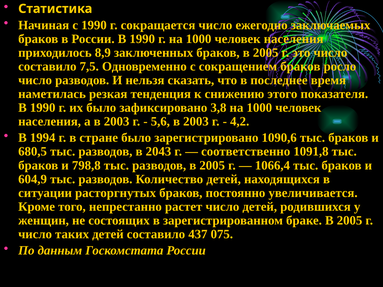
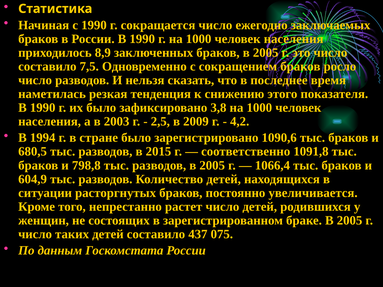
5,6: 5,6 -> 2,5
2003 at (196, 122): 2003 -> 2009
2043: 2043 -> 2015
